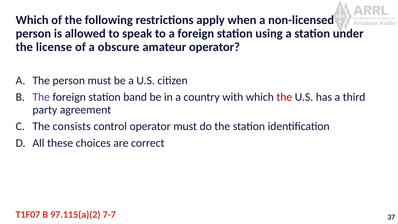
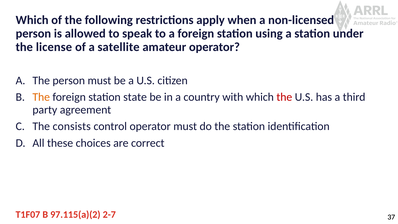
obscure: obscure -> satellite
The at (41, 97) colour: purple -> orange
band: band -> state
7-7: 7-7 -> 2-7
